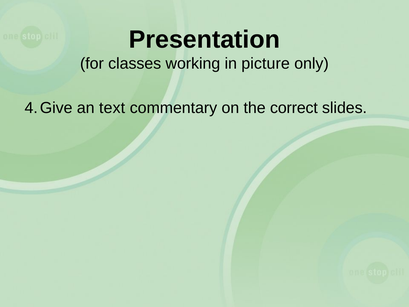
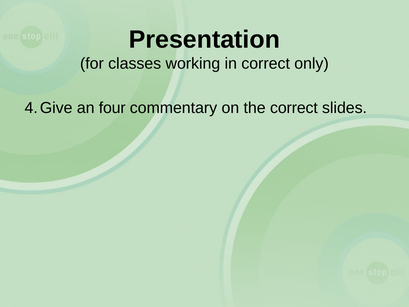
in picture: picture -> correct
text: text -> four
